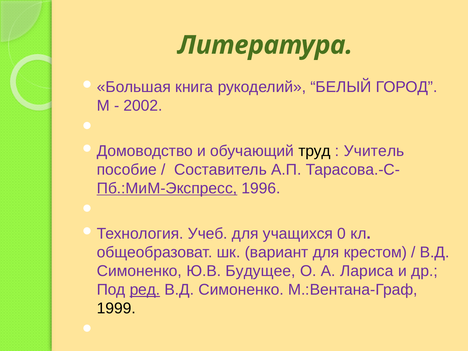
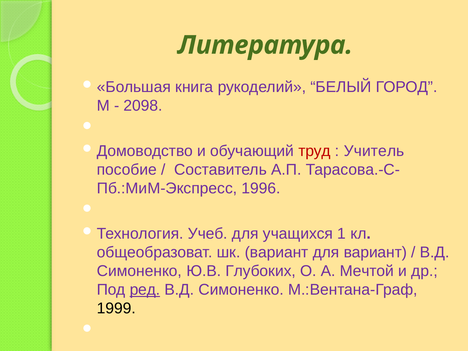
2002: 2002 -> 2098
труд colour: black -> red
Пб.:МиМ-Экспресс underline: present -> none
0: 0 -> 1
для крестом: крестом -> вариант
Будущее: Будущее -> Глубоких
Лариса: Лариса -> Мечтой
